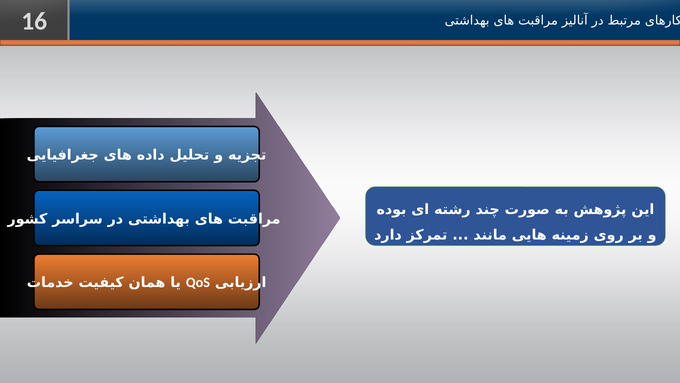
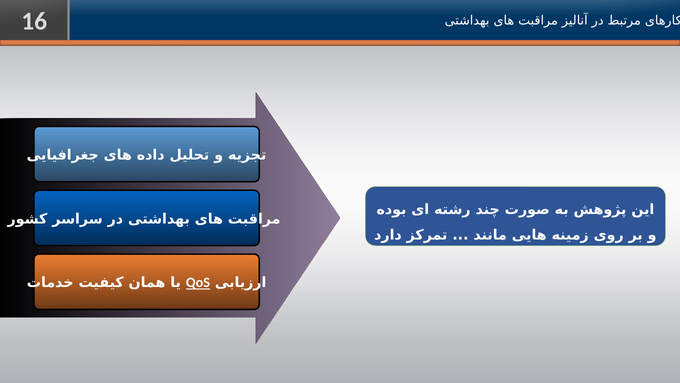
QoS underline: none -> present
